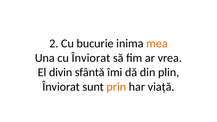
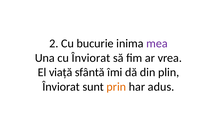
mea colour: orange -> purple
divin: divin -> viață
viață: viață -> adus
